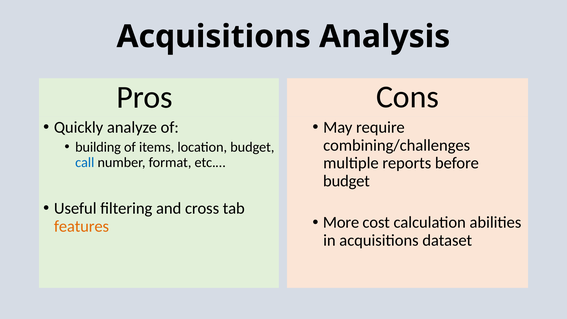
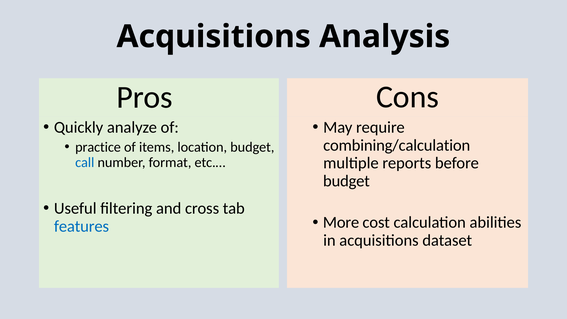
combining/challenges: combining/challenges -> combining/calculation
building: building -> practice
features colour: orange -> blue
